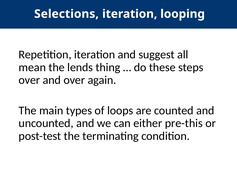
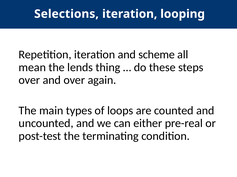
suggest: suggest -> scheme
pre-this: pre-this -> pre-real
